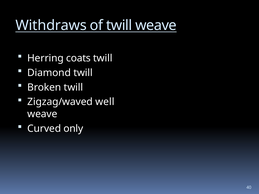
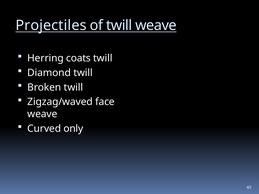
Withdraws: Withdraws -> Projectiles
well: well -> face
